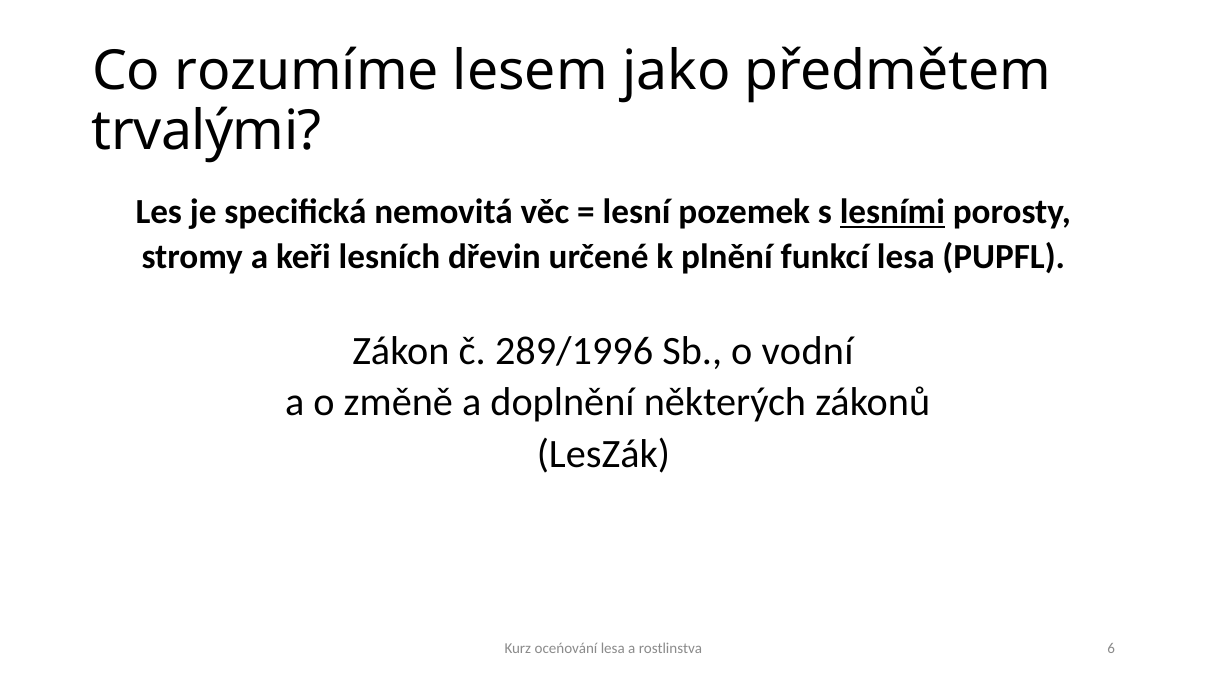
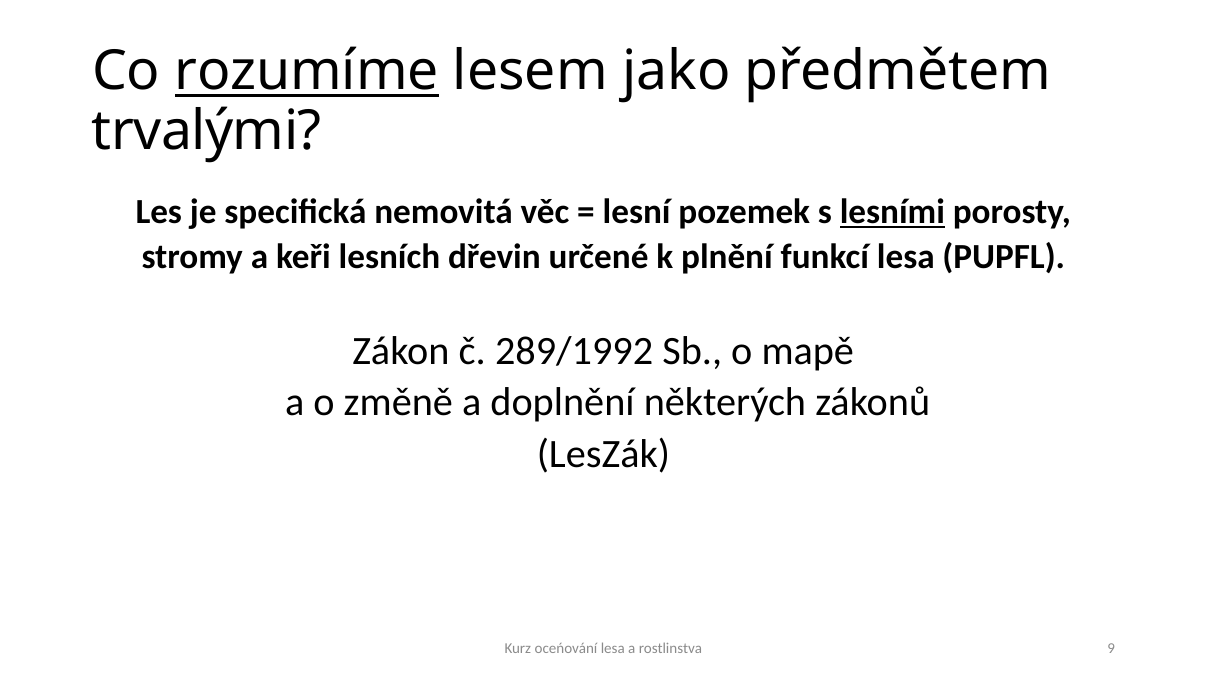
rozumíme underline: none -> present
289/1996: 289/1996 -> 289/1992
vodní: vodní -> mapě
6: 6 -> 9
